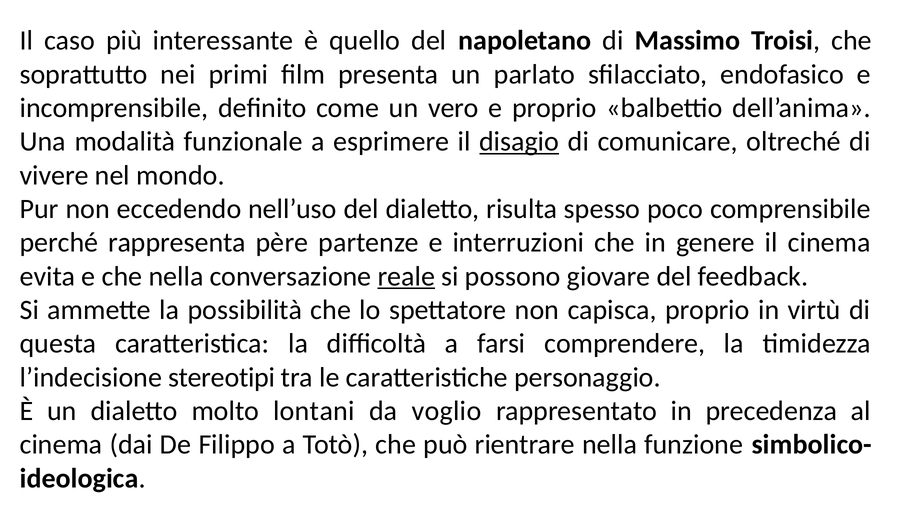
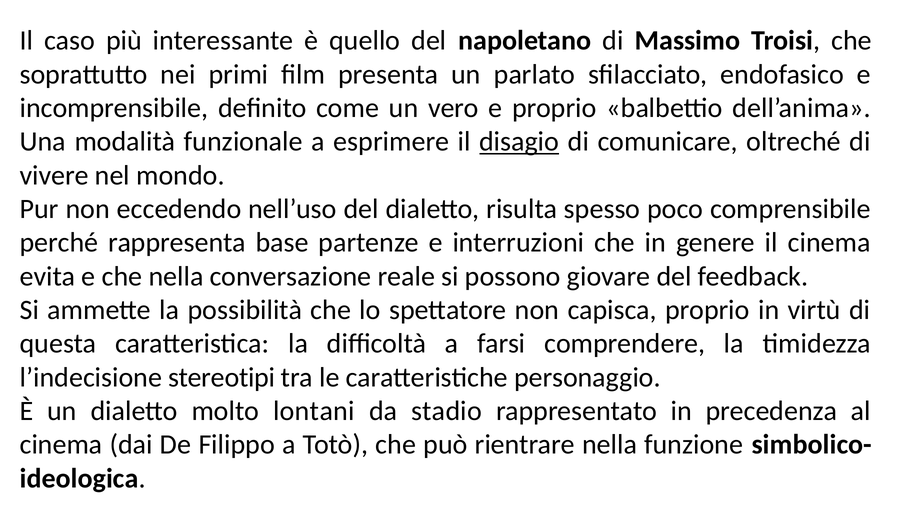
père: père -> base
reale underline: present -> none
voglio: voglio -> stadio
